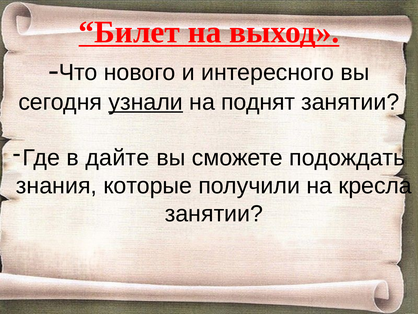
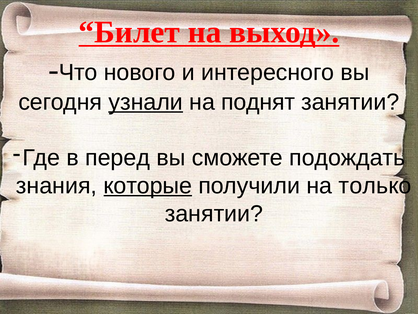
дайте: дайте -> перед
которые underline: none -> present
кресла: кресла -> только
